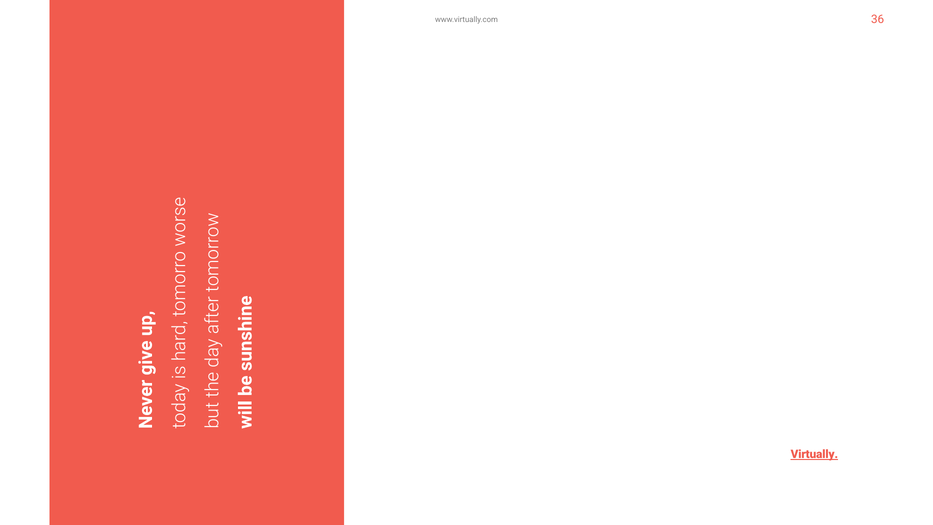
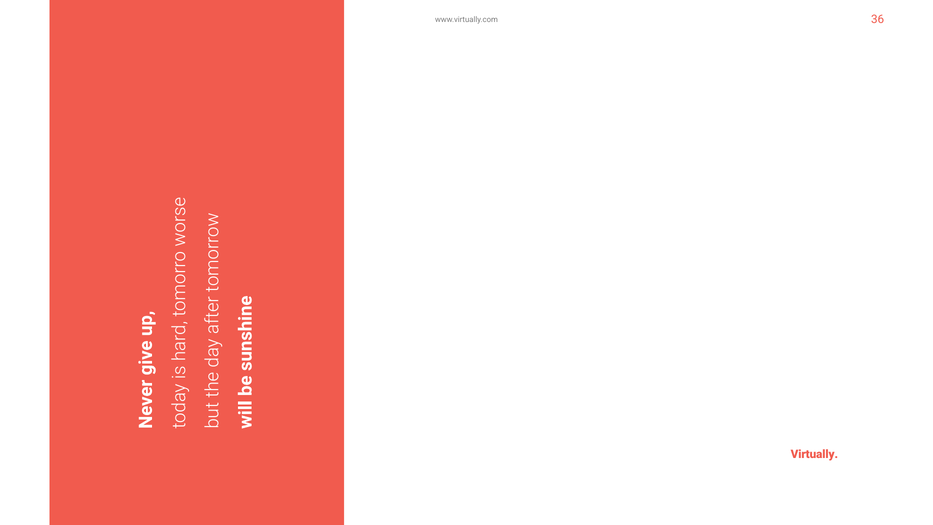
Virtually underline: present -> none
